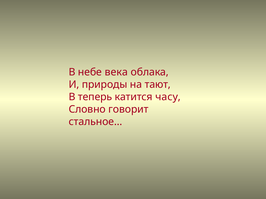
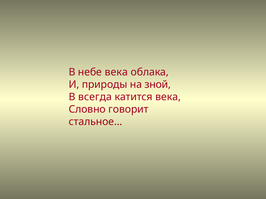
тают: тают -> зной
теперь: теперь -> всегда
катится часу: часу -> века
